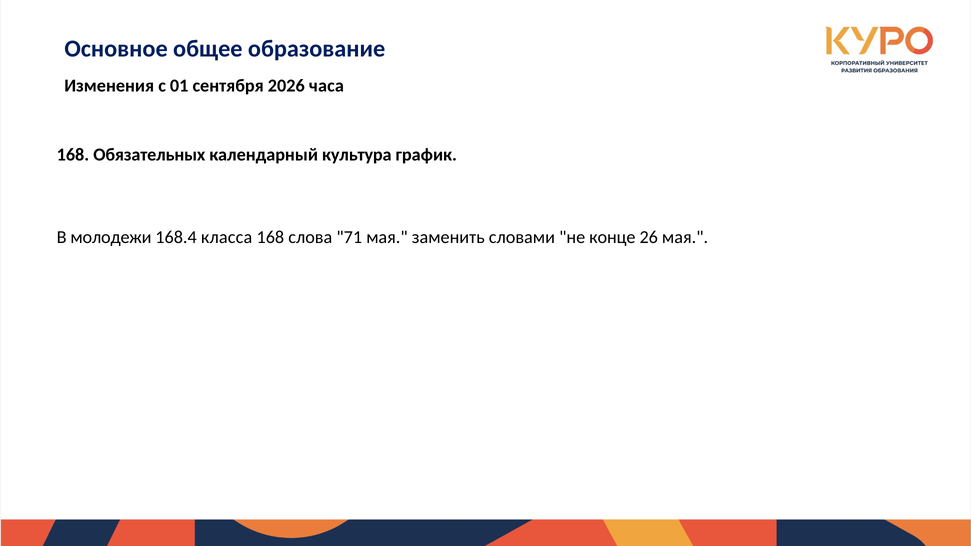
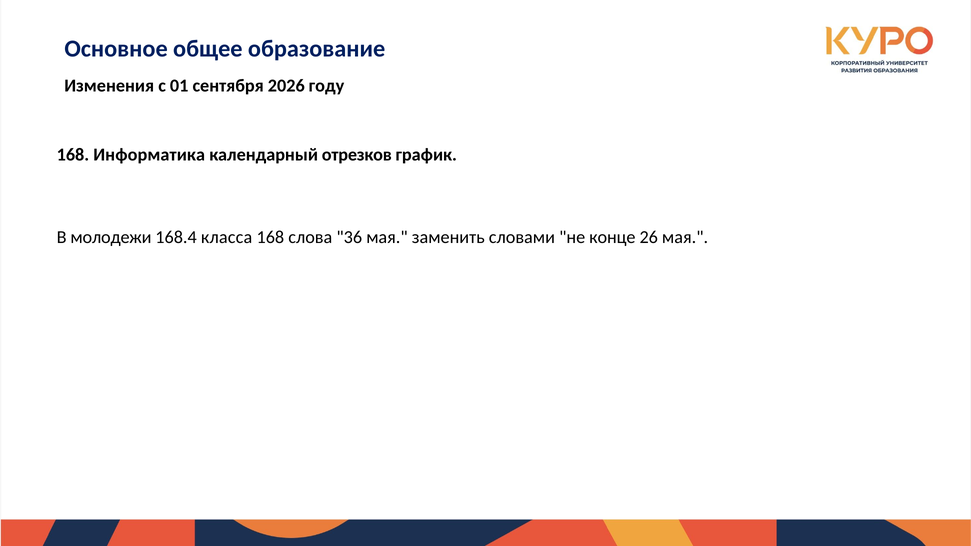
часа: часа -> году
Обязательных: Обязательных -> Информатика
культура: культура -> отрезков
71: 71 -> 36
